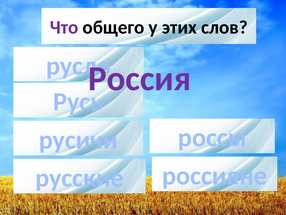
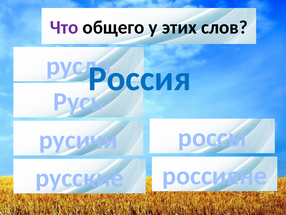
Россия colour: purple -> blue
